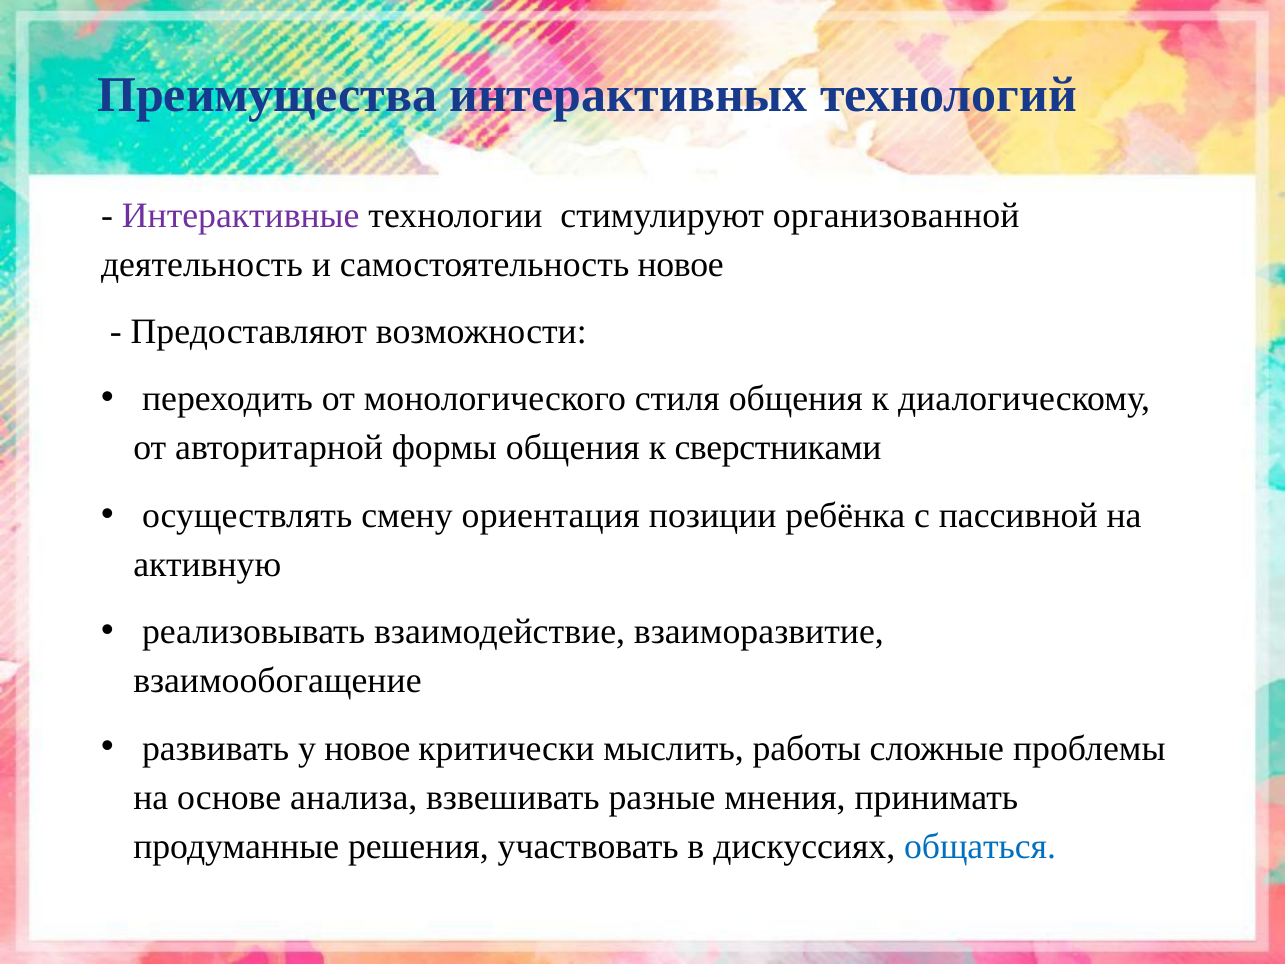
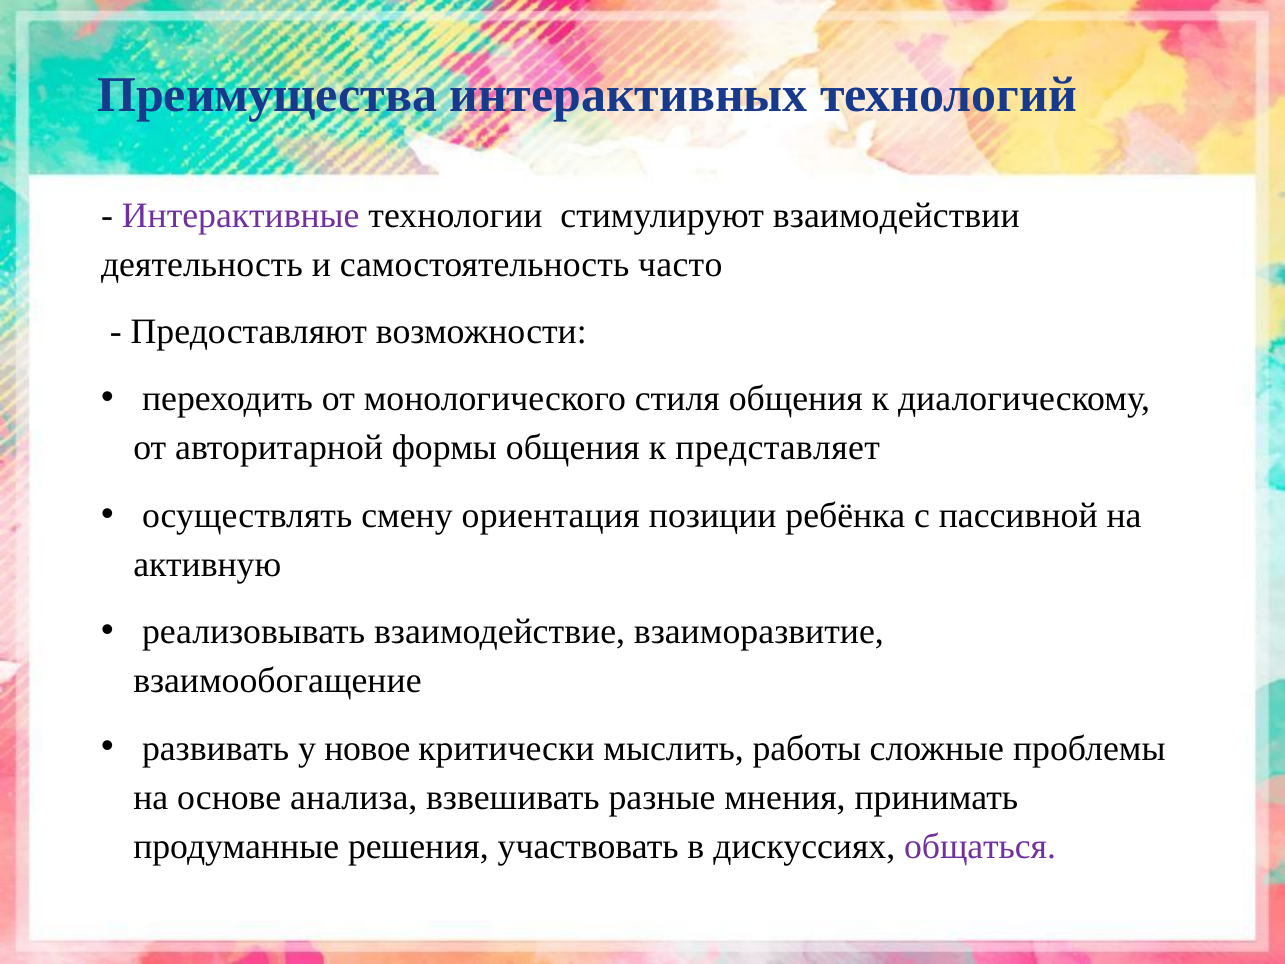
организованной: организованной -> взаимодействии
самостоятельность новое: новое -> часто
сверстниками: сверстниками -> представляет
общаться colour: blue -> purple
